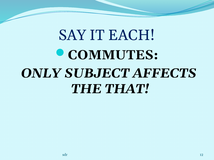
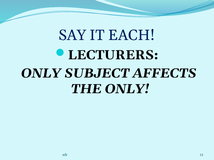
COMMUTES: COMMUTES -> LECTURERS
THE THAT: THAT -> ONLY
